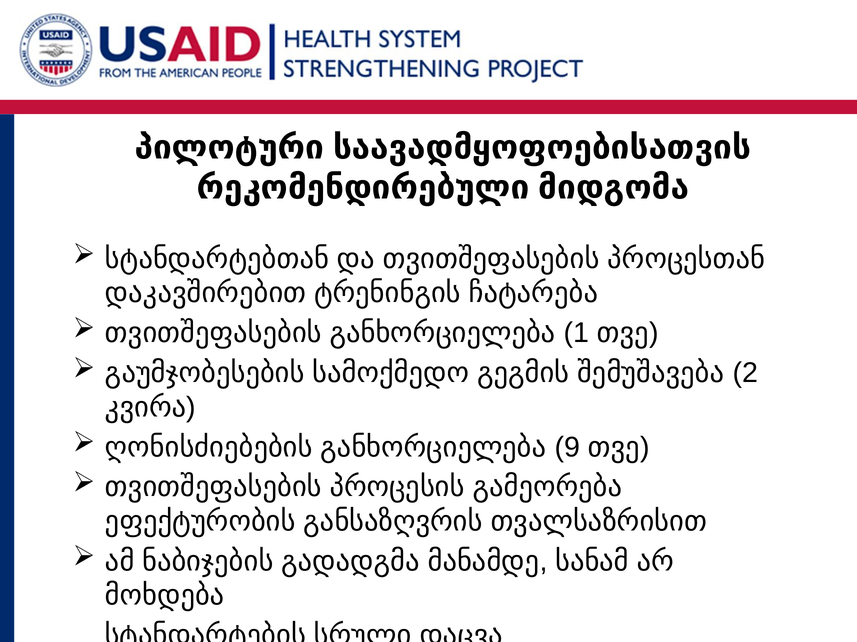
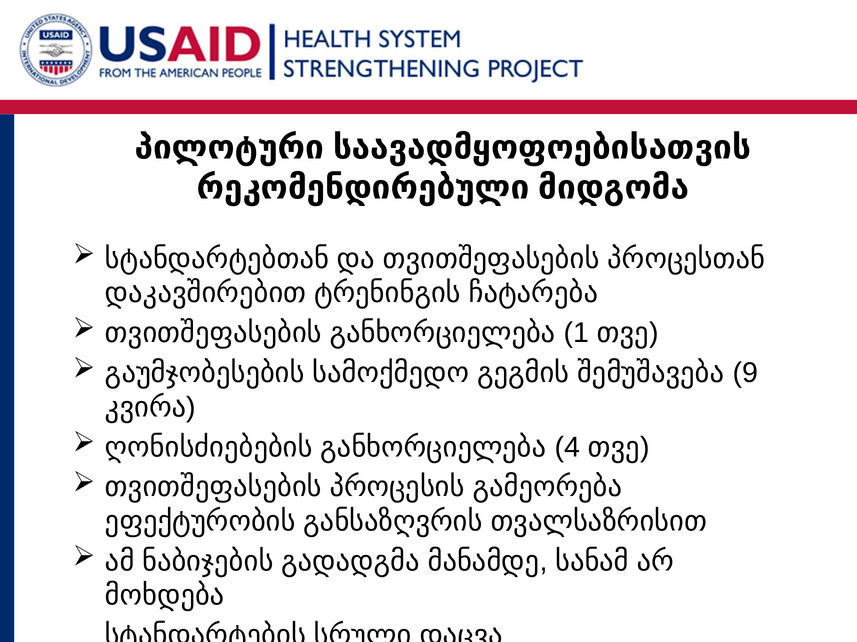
2: 2 -> 9
9: 9 -> 4
